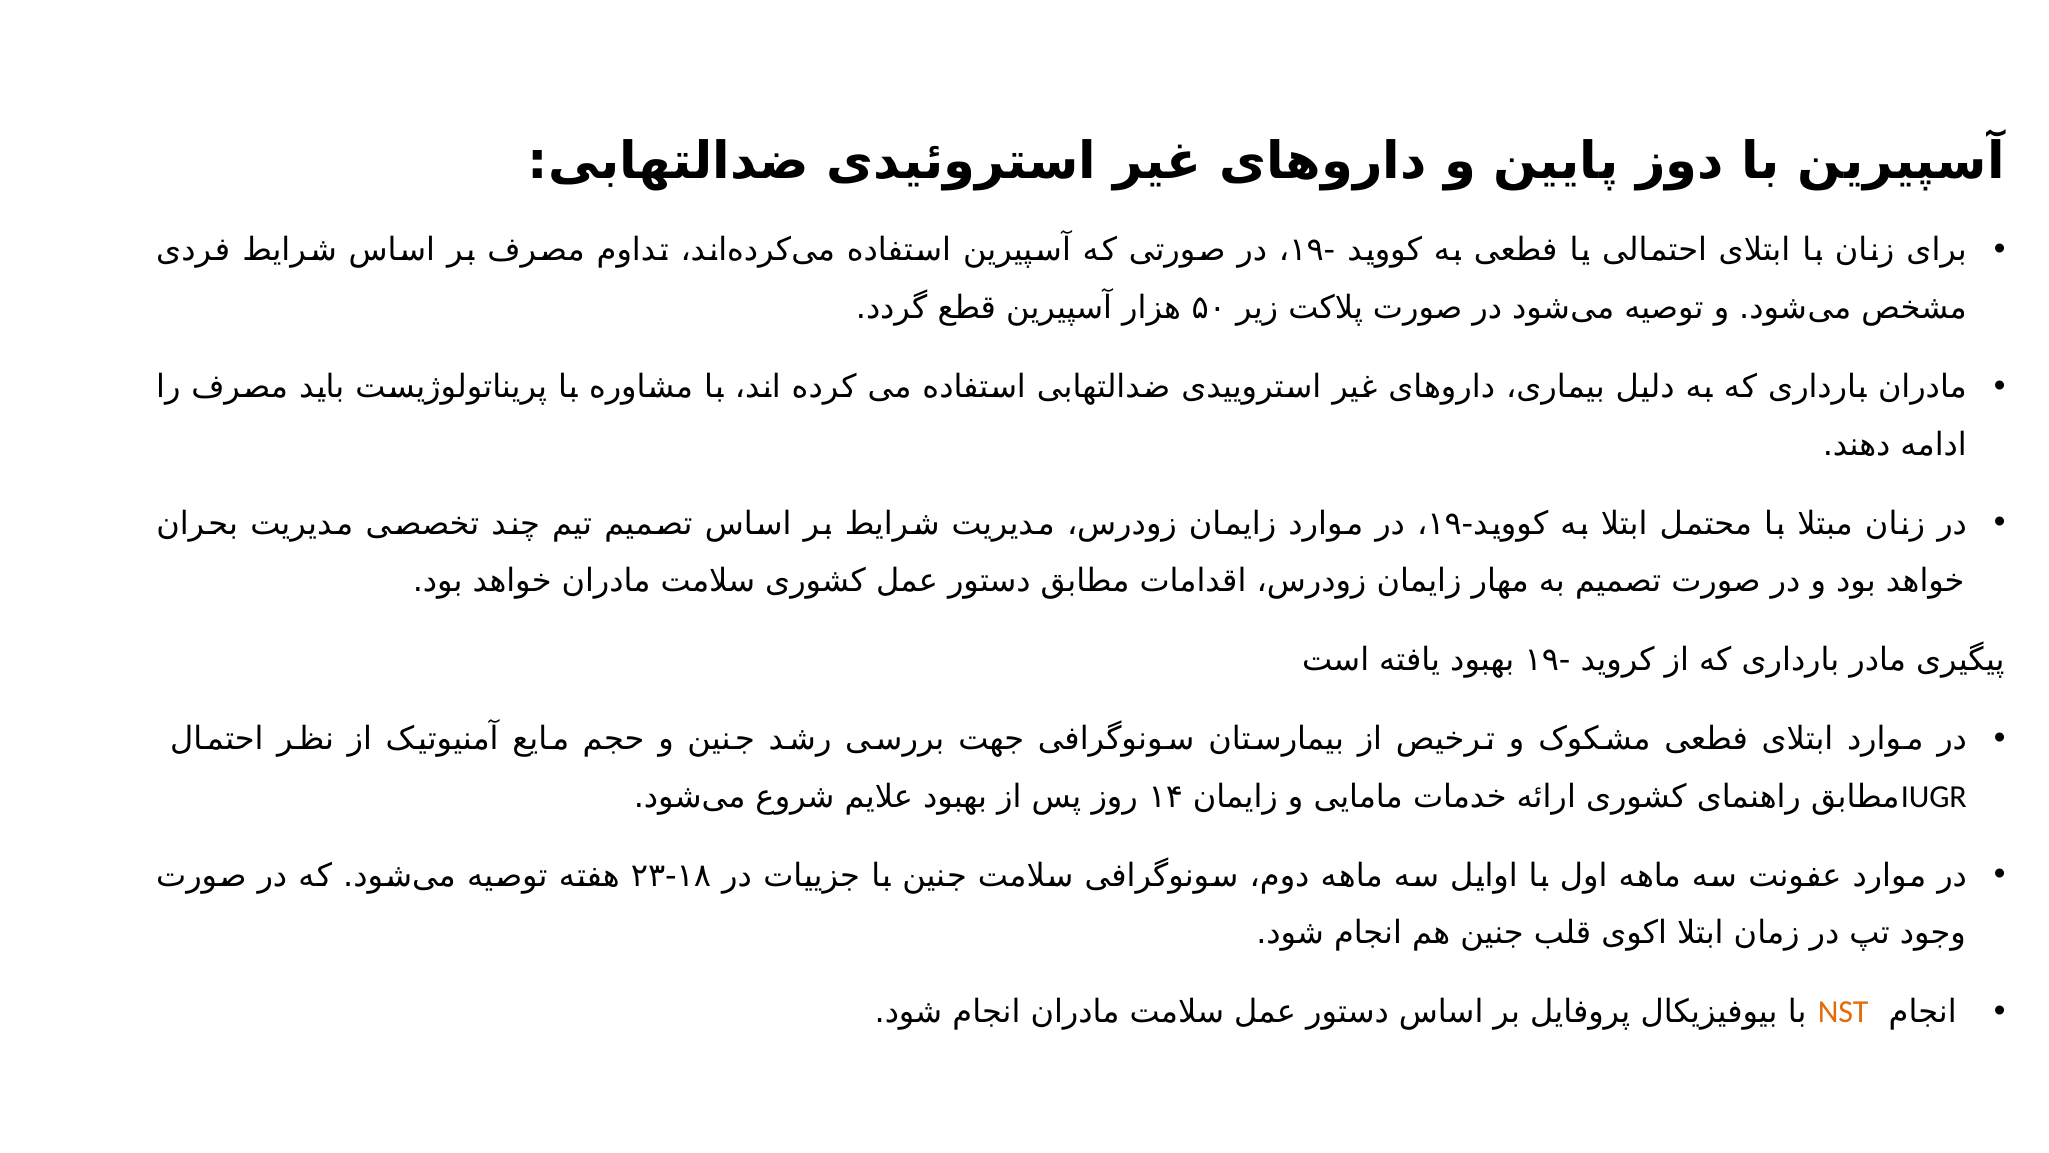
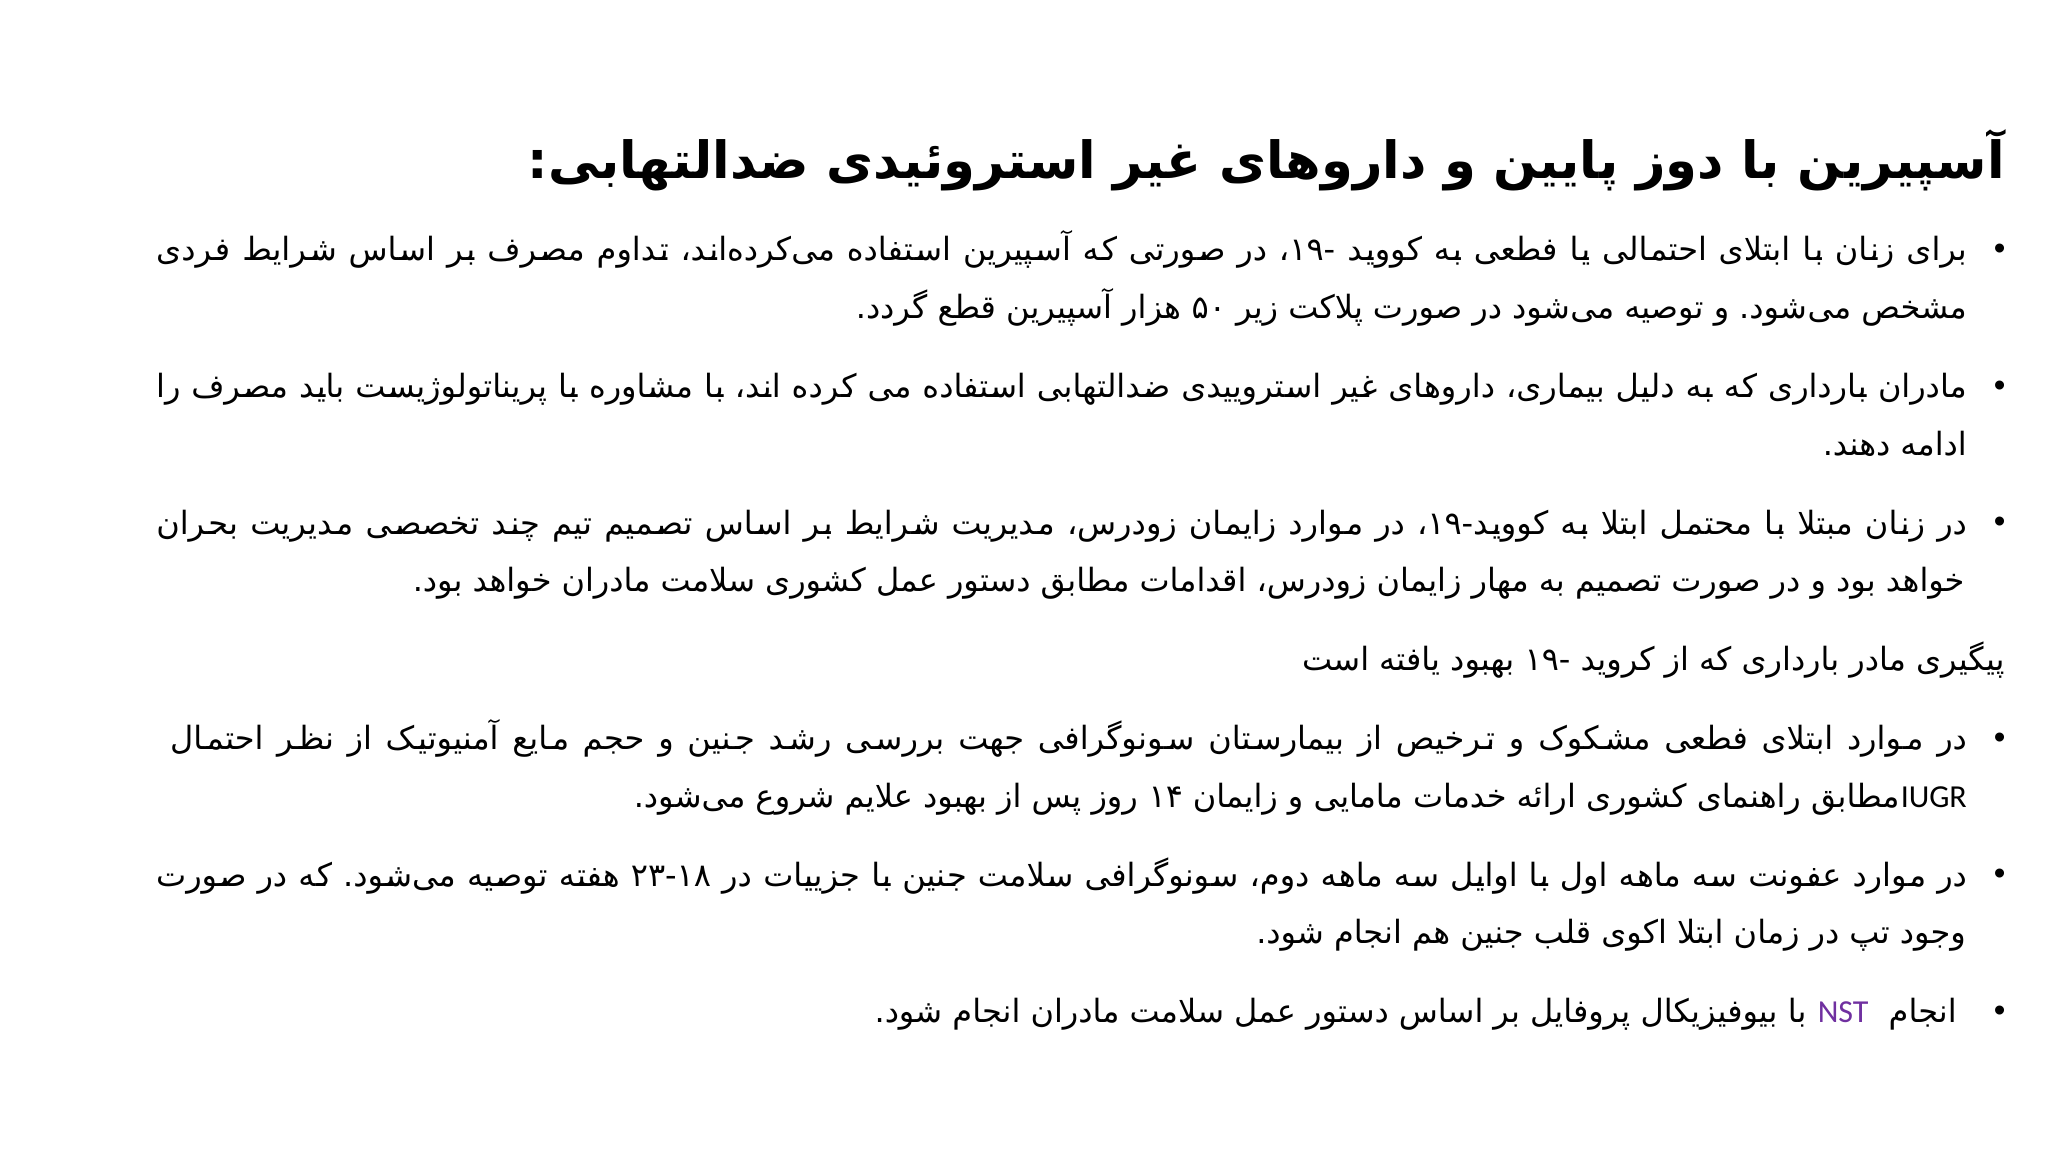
NST colour: orange -> purple
